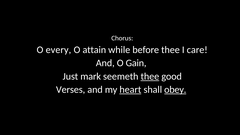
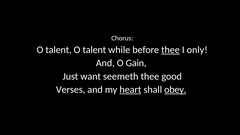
every at (58, 50): every -> talent
attain at (94, 50): attain -> talent
thee at (170, 50) underline: none -> present
care: care -> only
mark: mark -> want
thee at (150, 76) underline: present -> none
